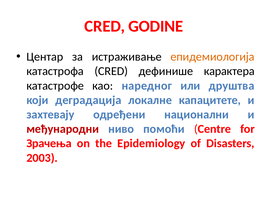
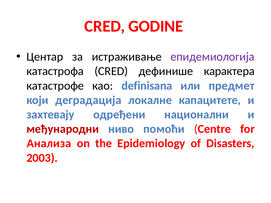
епидемиологија colour: orange -> purple
наредног: наредног -> definisana
друштва: друштва -> предмет
Зрачења: Зрачења -> Анализа
